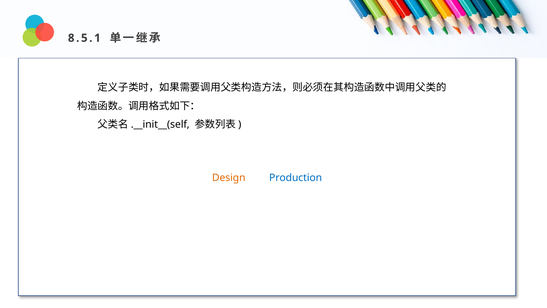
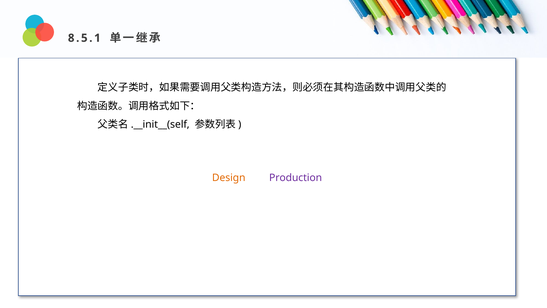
Production colour: blue -> purple
